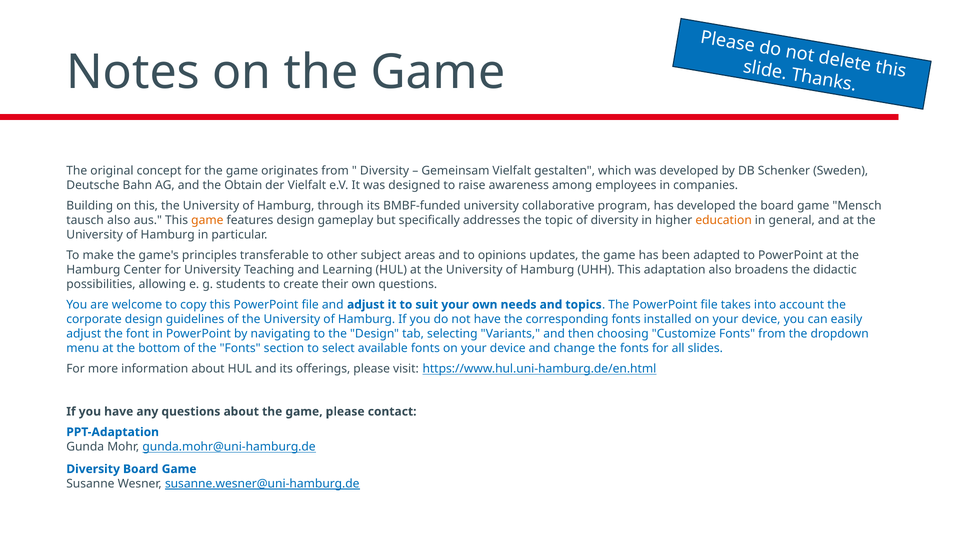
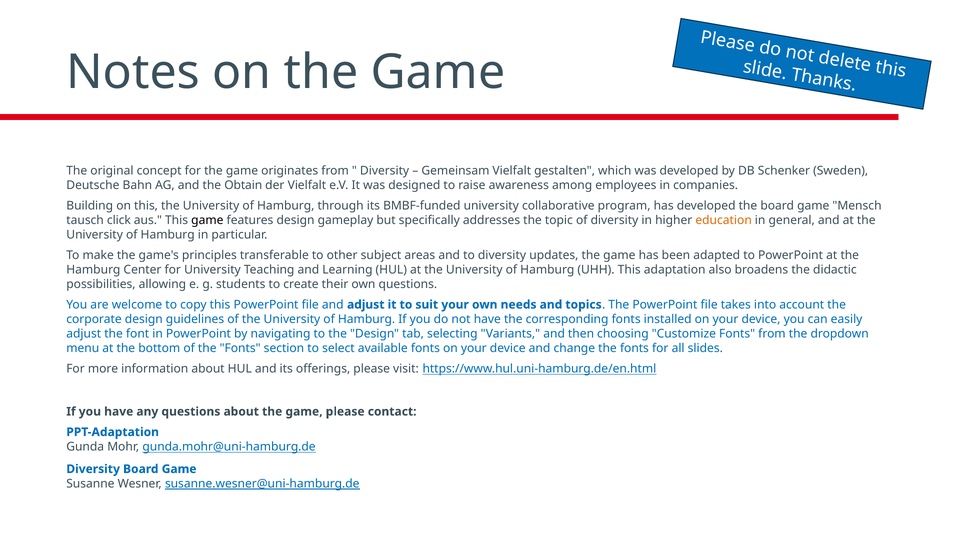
tausch also: also -> click
game at (207, 220) colour: orange -> black
to opinions: opinions -> diversity
